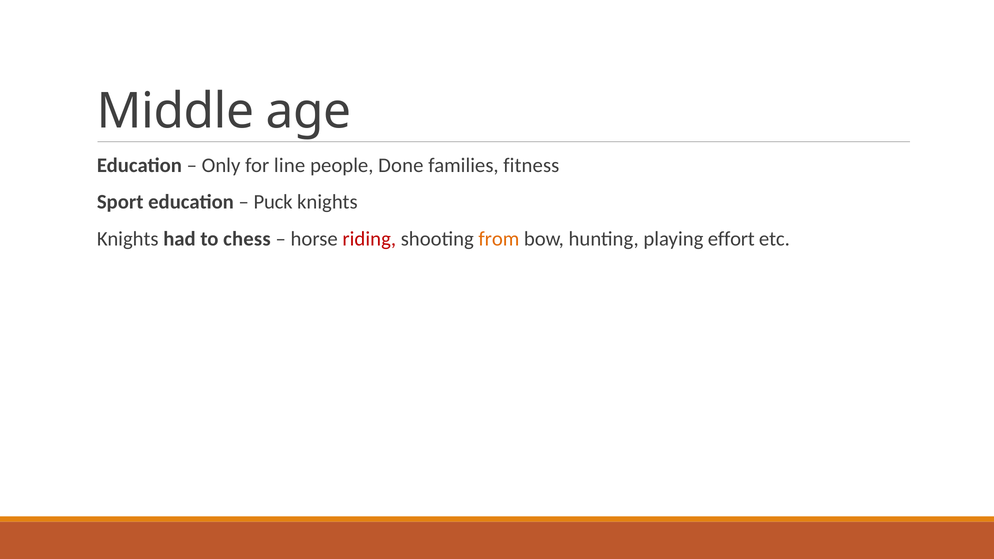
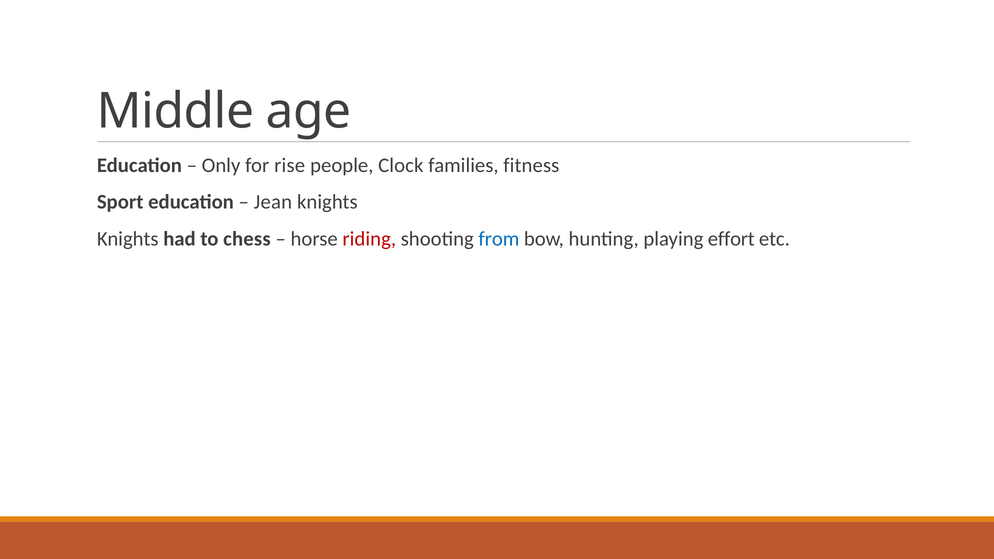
line: line -> rise
Done: Done -> Clock
Puck: Puck -> Jean
from colour: orange -> blue
